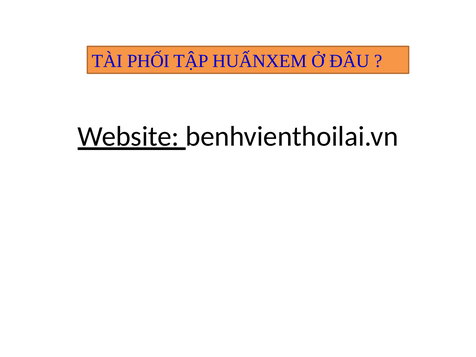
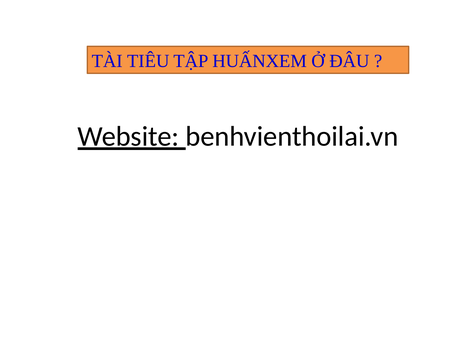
PHỐI: PHỐI -> TIÊU
